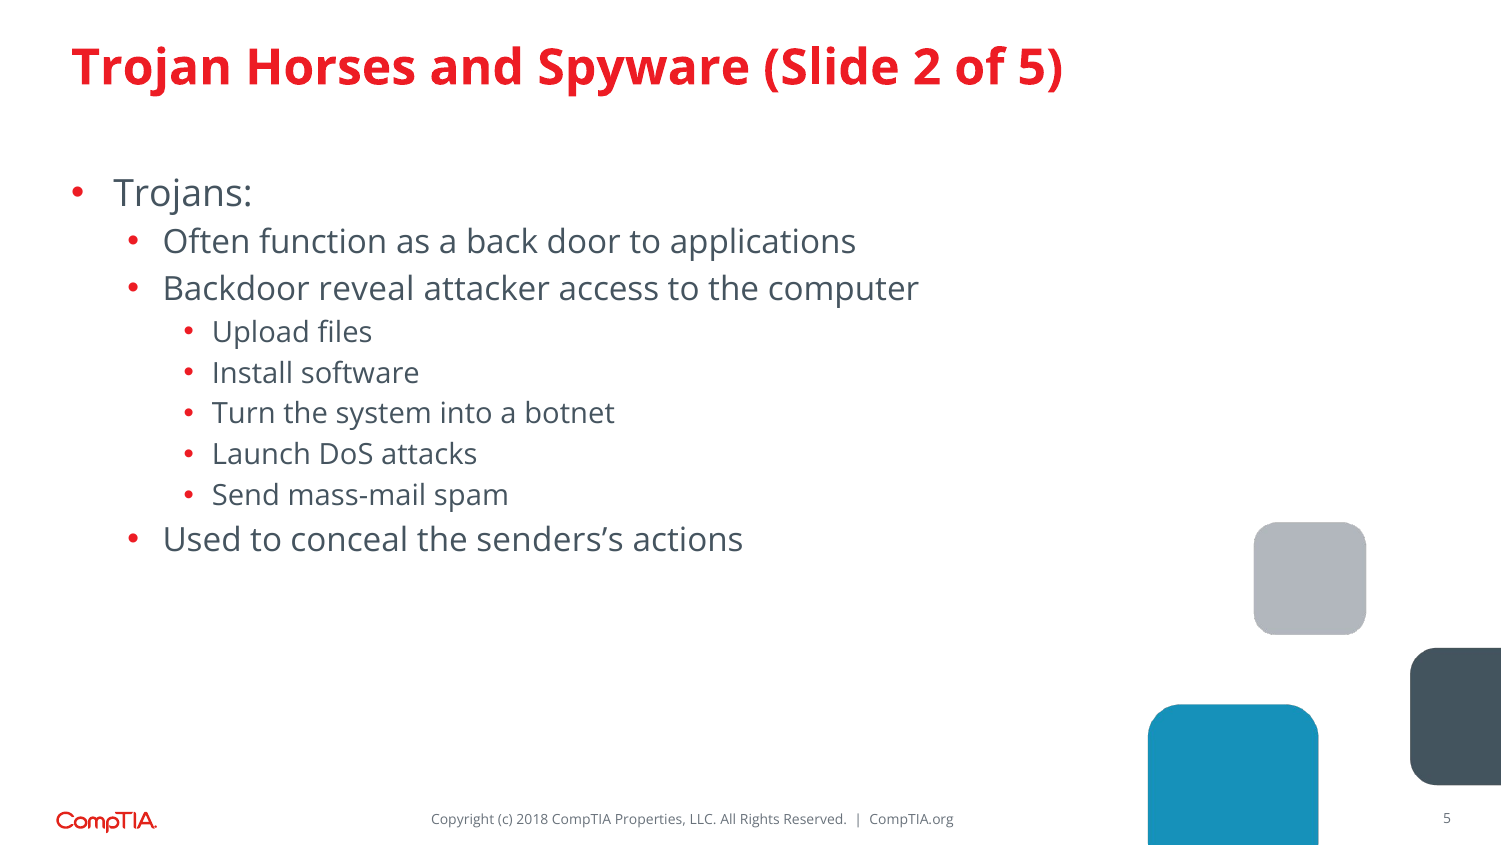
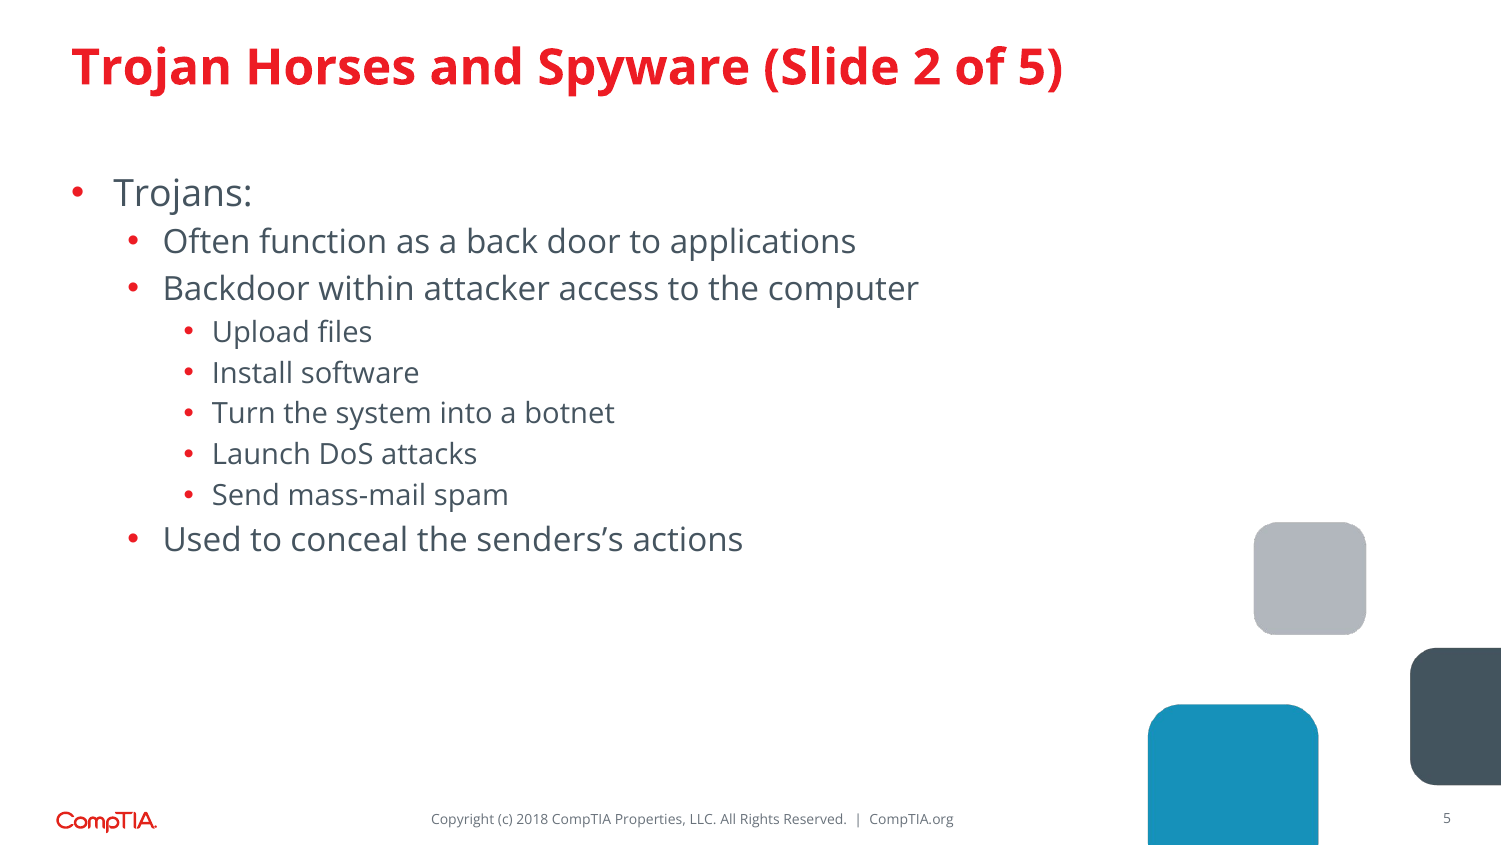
reveal: reveal -> within
